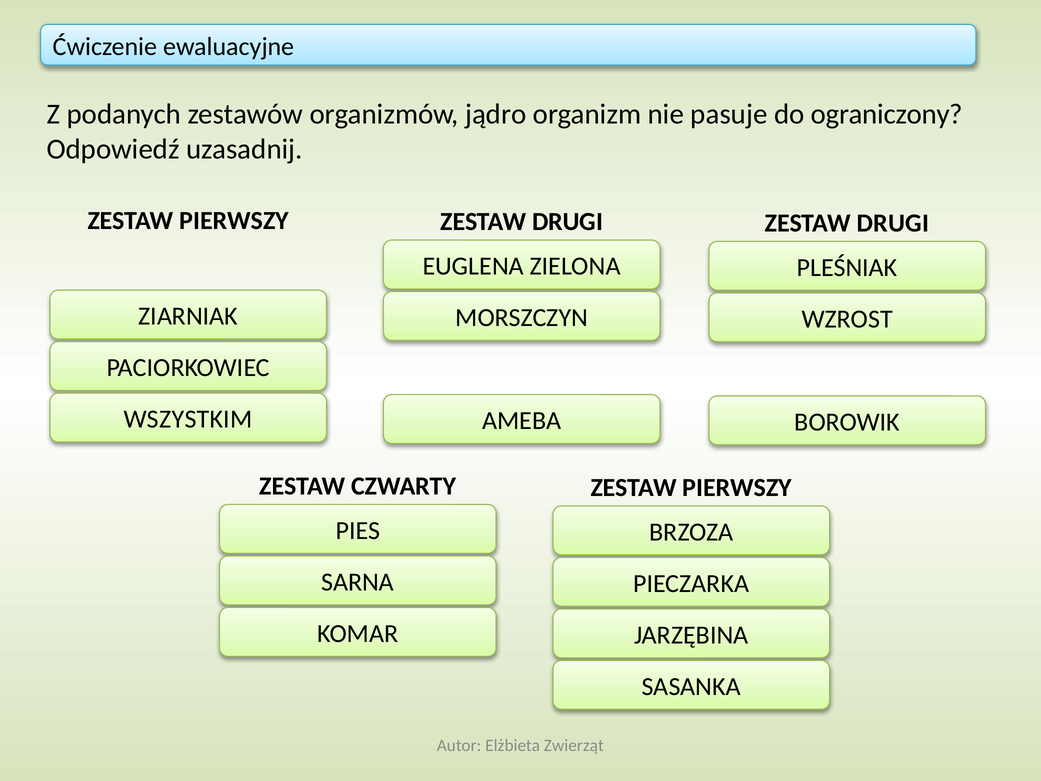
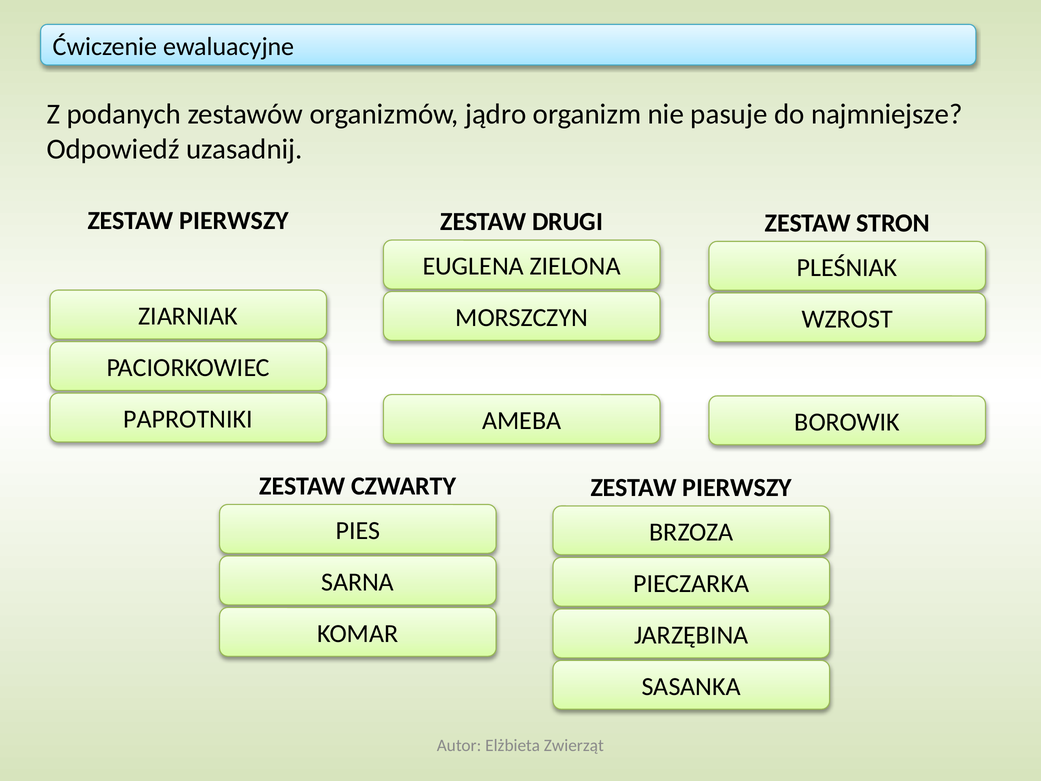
ograniczony: ograniczony -> najmniejsze
DRUGI at (893, 223): DRUGI -> STRON
WSZYSTKIM: WSZYSTKIM -> PAPROTNIKI
